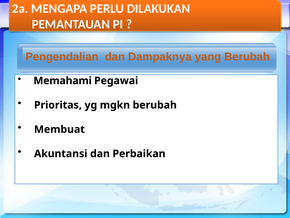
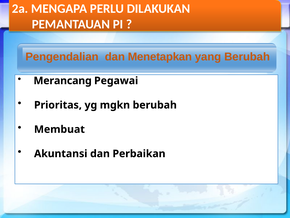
Dampaknya: Dampaknya -> Menetapkan
Memahami: Memahami -> Merancang
